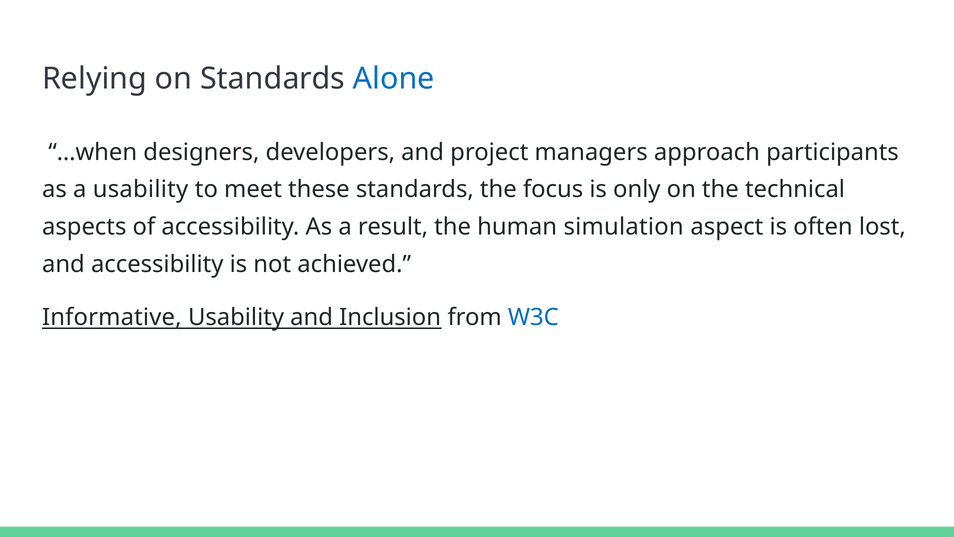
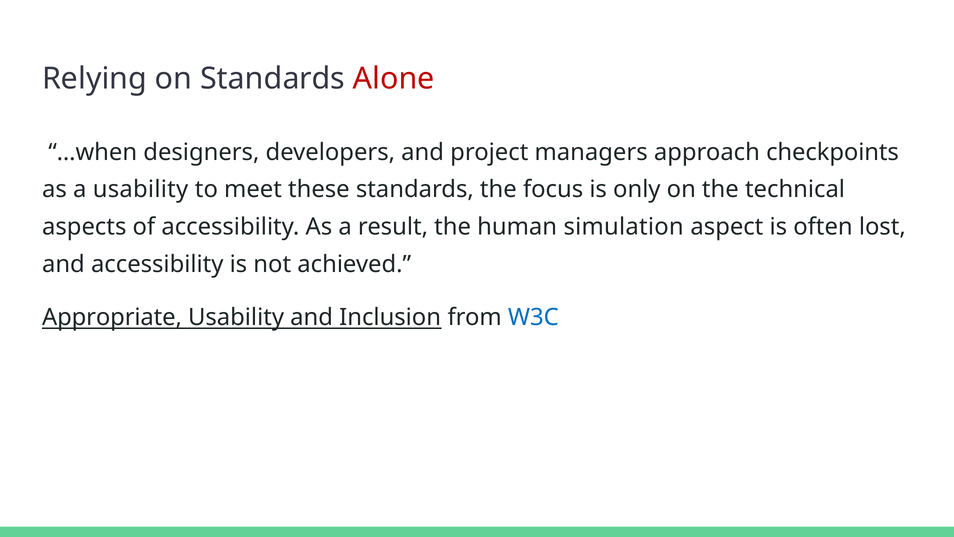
Alone colour: blue -> red
participants: participants -> checkpoints
Informative: Informative -> Appropriate
